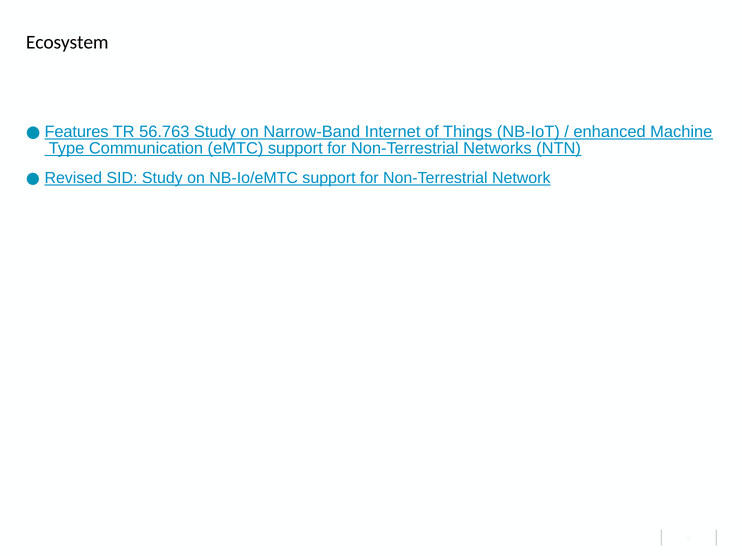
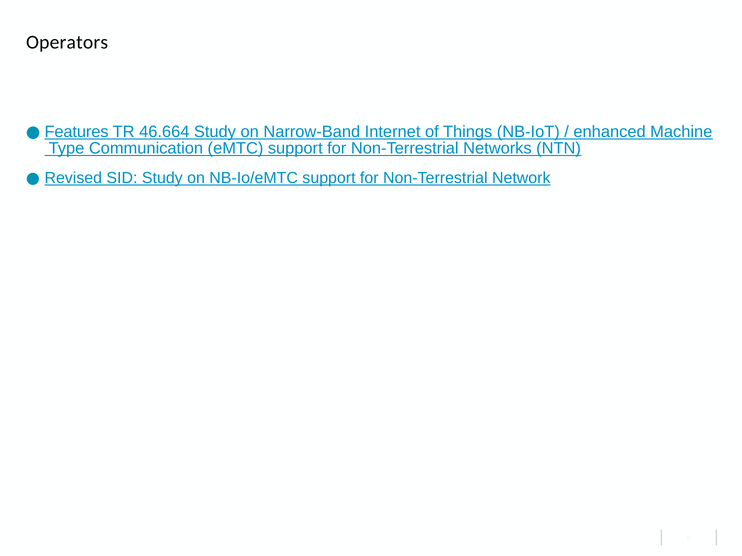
Ecosystem: Ecosystem -> Operators
56.763: 56.763 -> 46.664
